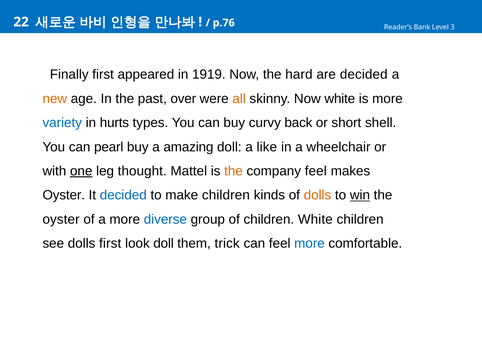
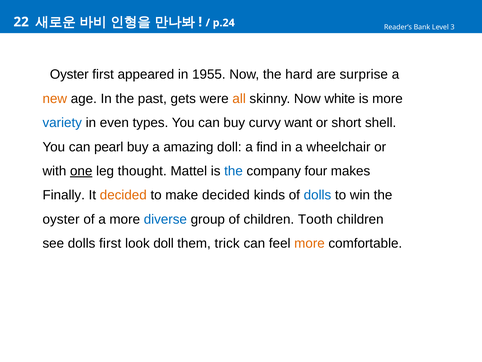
p.76: p.76 -> p.24
Finally at (69, 74): Finally -> Oyster
1919: 1919 -> 1955
are decided: decided -> surprise
over: over -> gets
hurts: hurts -> even
back: back -> want
like: like -> find
the at (234, 171) colour: orange -> blue
company feel: feel -> four
Oyster at (64, 195): Oyster -> Finally
decided at (123, 195) colour: blue -> orange
make children: children -> decided
dolls at (317, 195) colour: orange -> blue
win underline: present -> none
children White: White -> Tooth
more at (309, 243) colour: blue -> orange
